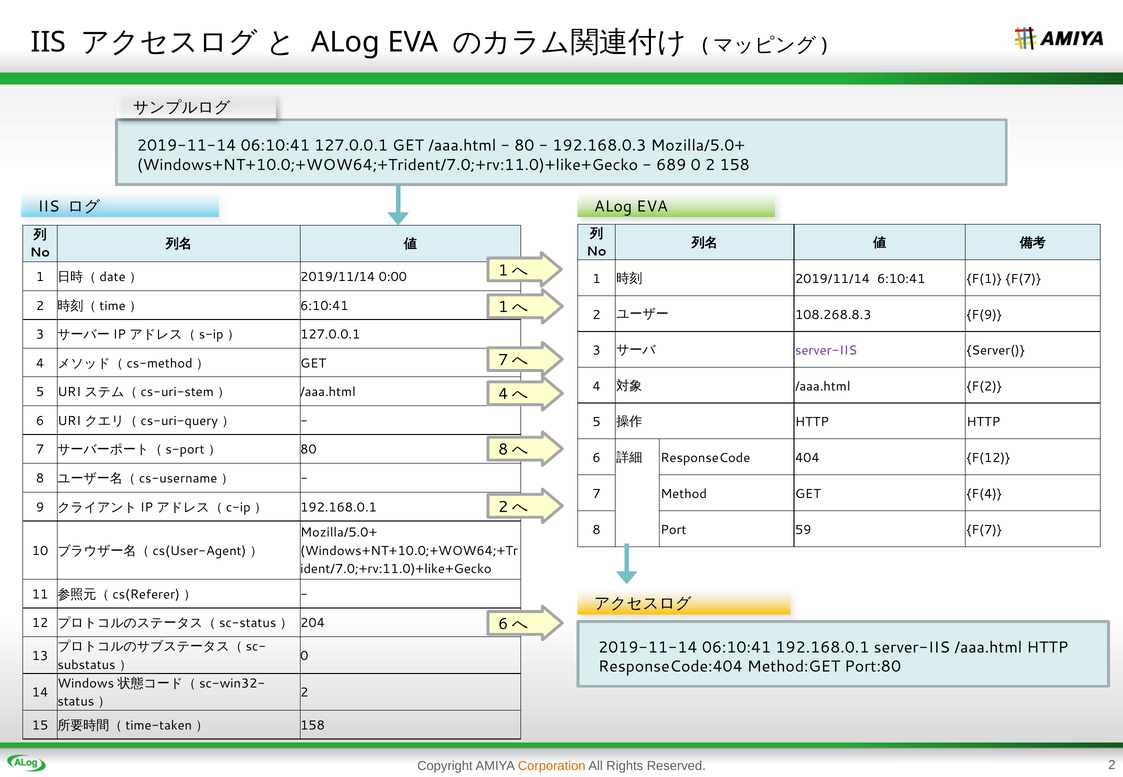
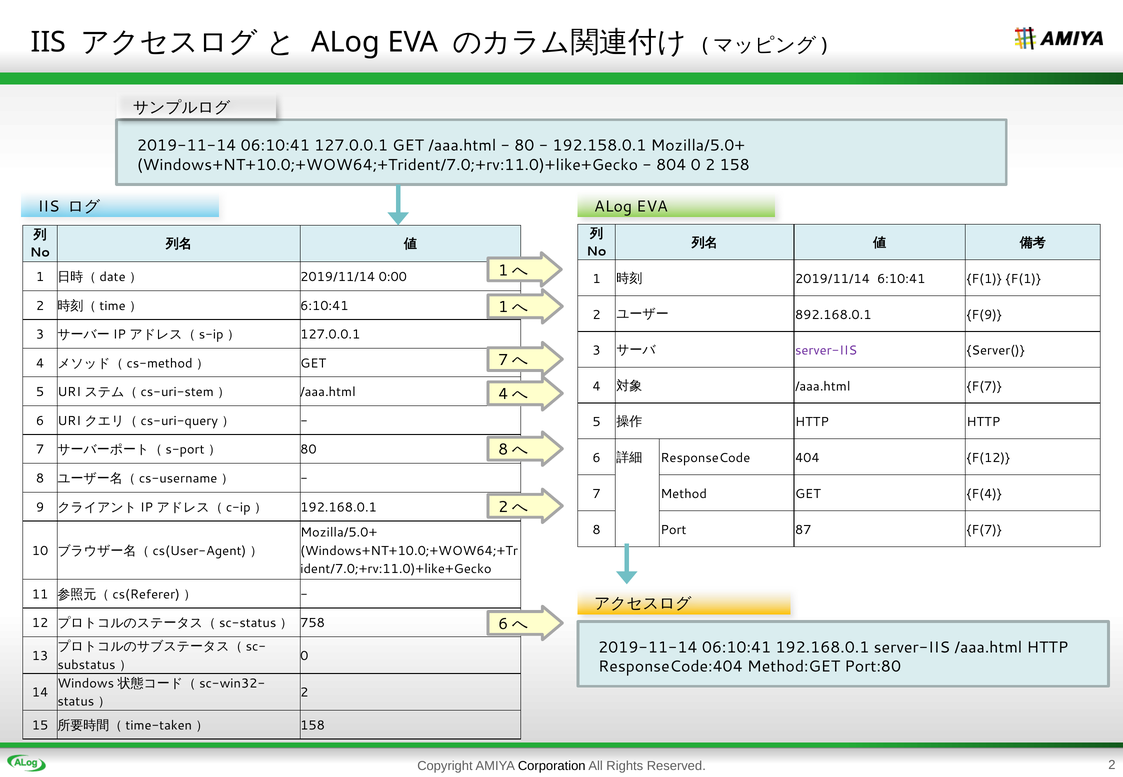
192.168.0.3: 192.168.0.3 -> 192.158.0.1
689: 689 -> 804
F(1 F(7: F(7 -> F(1
108.268.8.3: 108.268.8.3 -> 892.168.0.1
/aaa.html F(2: F(2 -> F(7
59: 59 -> 87
204: 204 -> 758
Corporation colour: orange -> black
